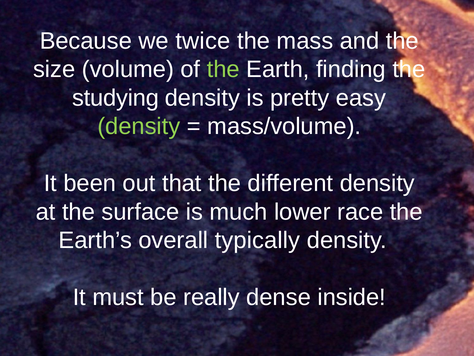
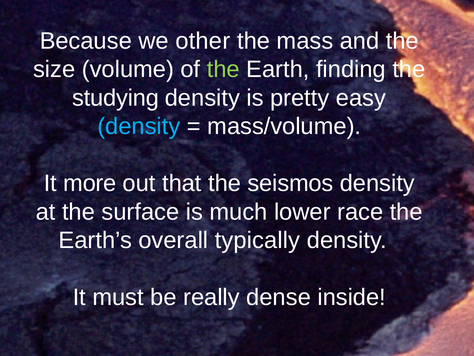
twice: twice -> other
density at (139, 126) colour: light green -> light blue
been: been -> more
different: different -> seismos
